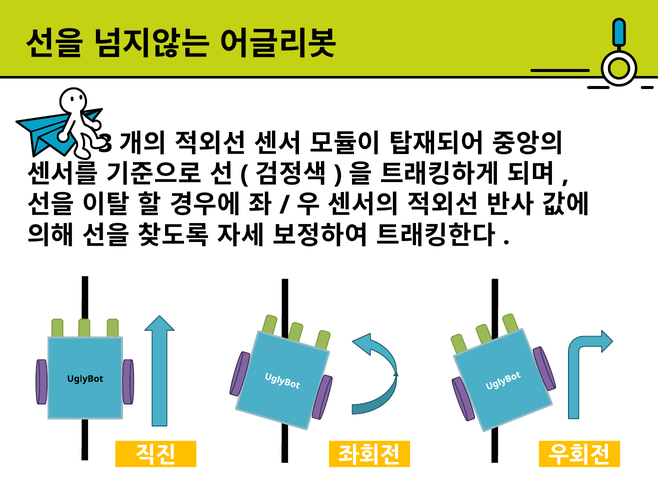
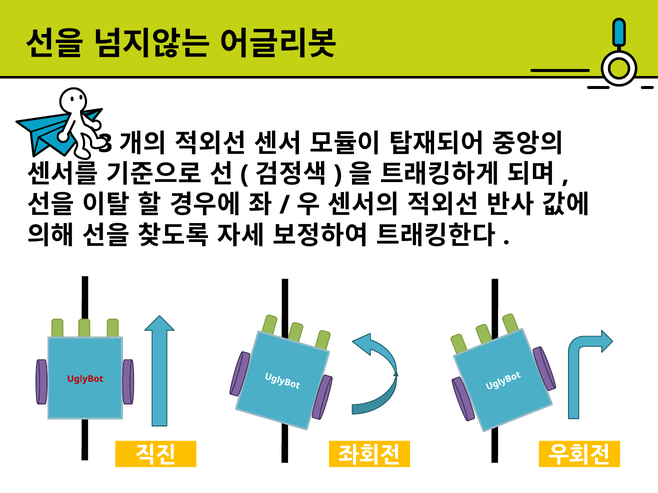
UglyBot colour: black -> red
